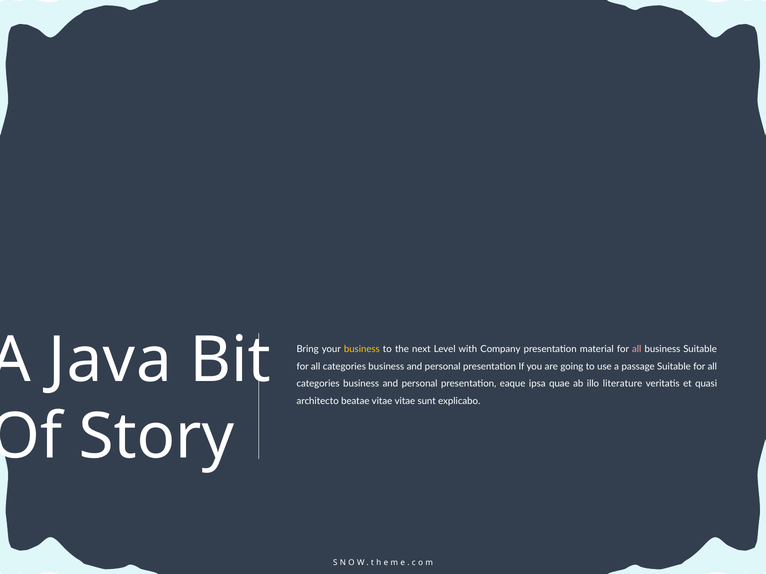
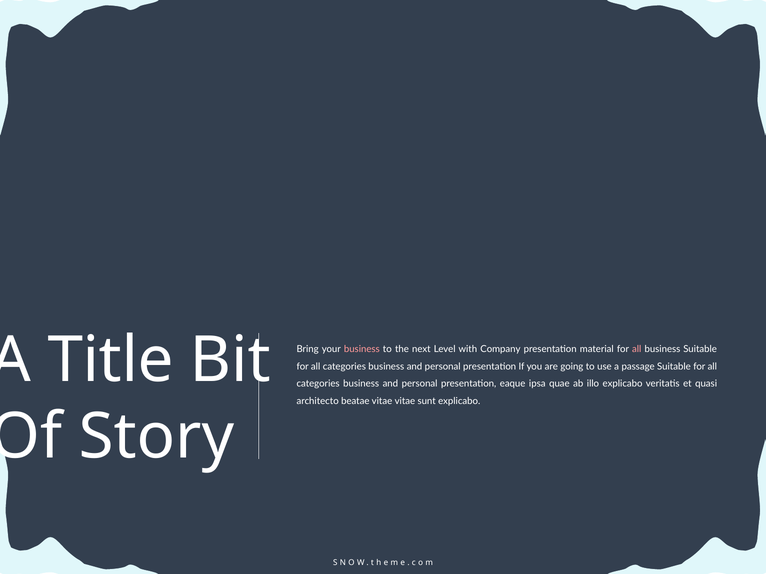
Java: Java -> Title
business at (362, 349) colour: yellow -> pink
illo literature: literature -> explicabo
